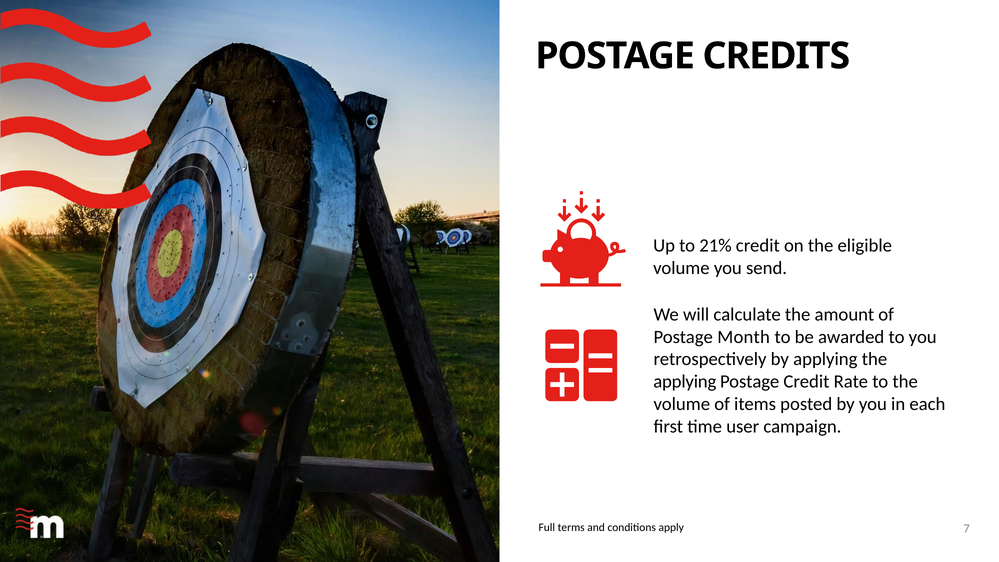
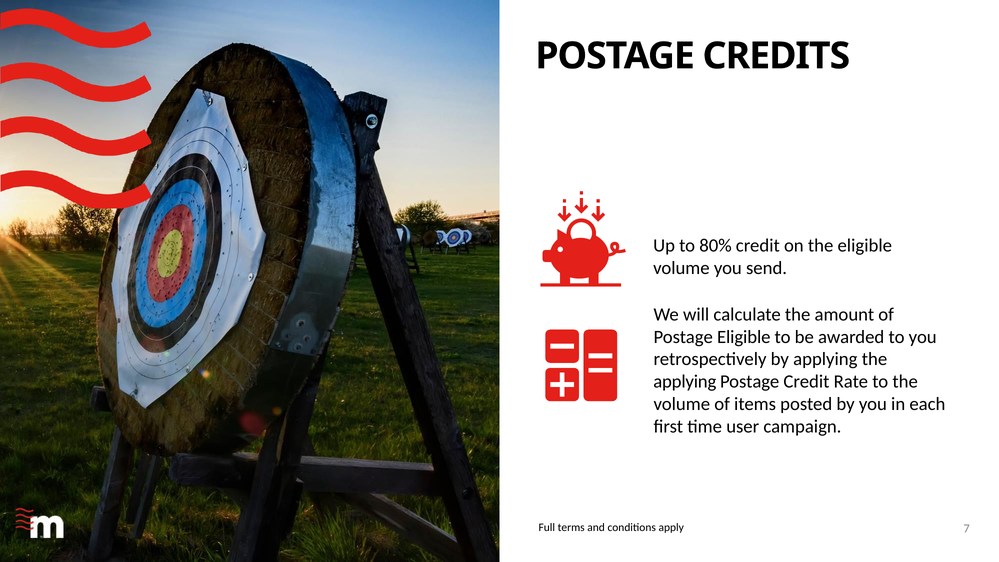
21%: 21% -> 80%
Postage Month: Month -> Eligible
